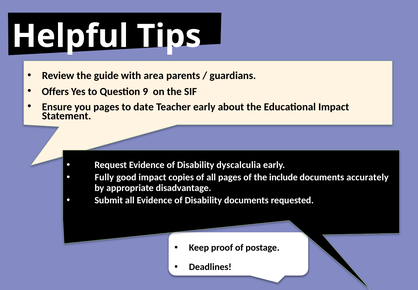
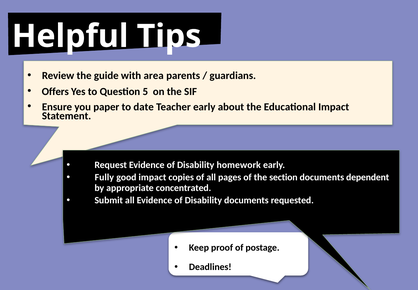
9: 9 -> 5
you pages: pages -> paper
dyscalculia: dyscalculia -> homework
include: include -> section
accurately: accurately -> dependent
disadvantage: disadvantage -> concentrated
